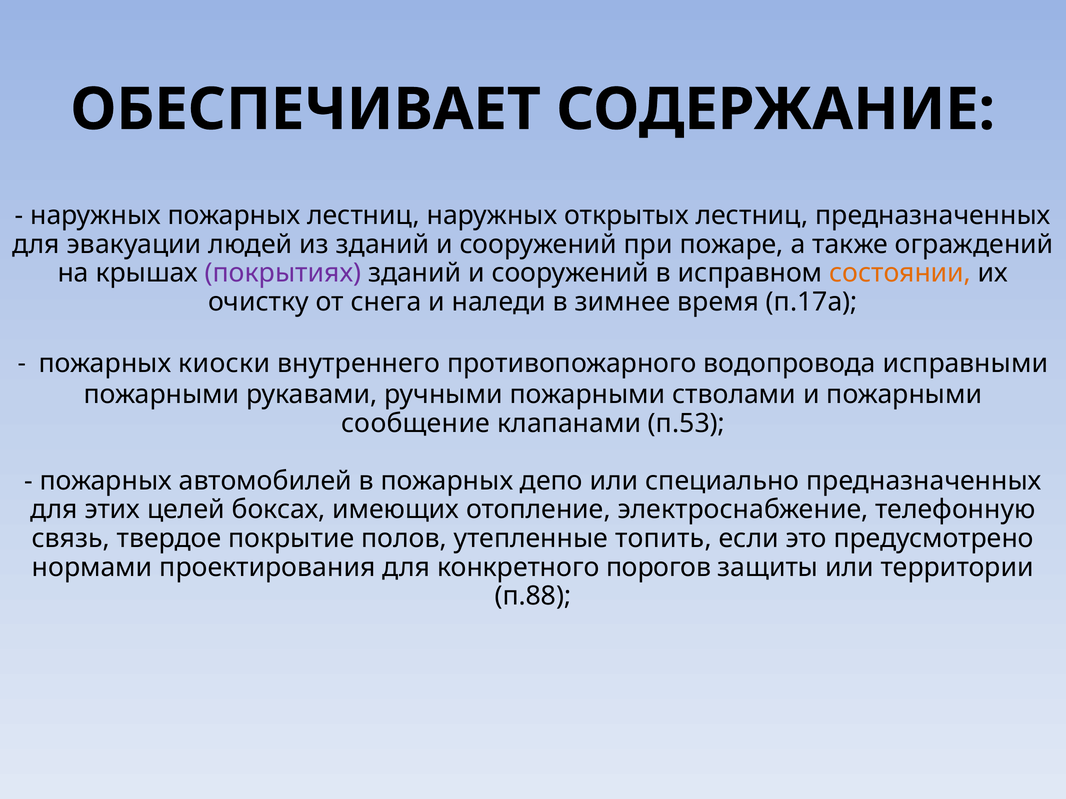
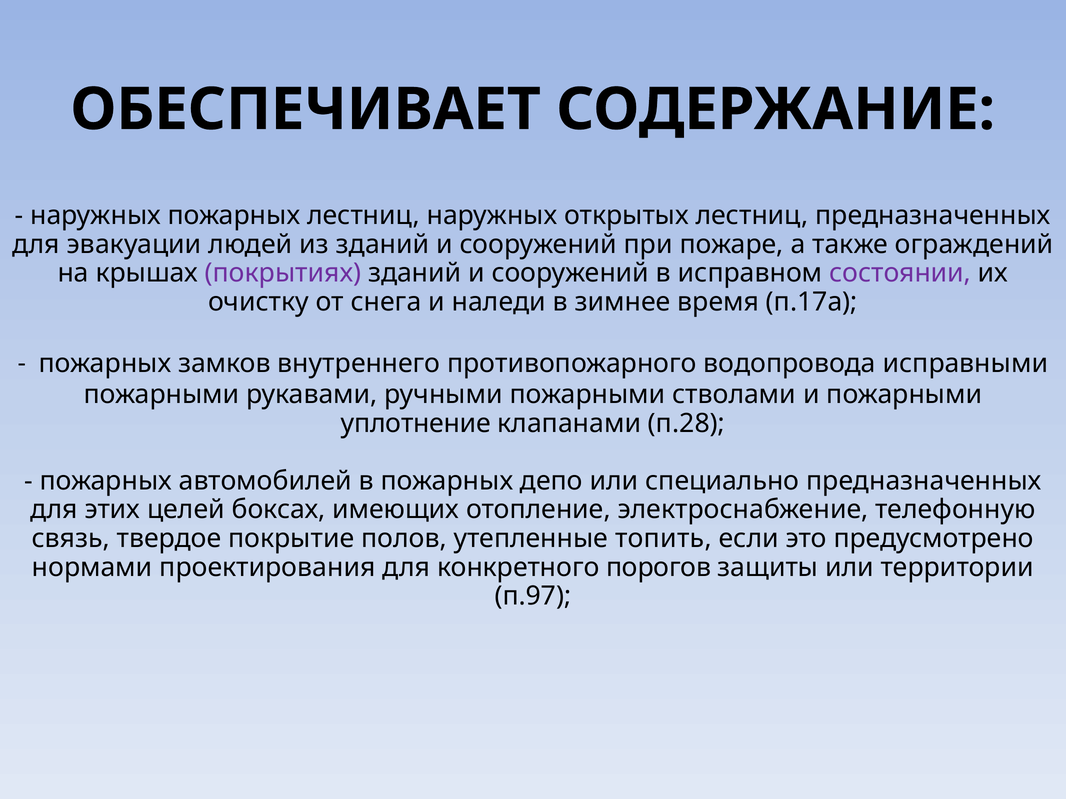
состоянии colour: orange -> purple
киоски: киоски -> замков
сообщение: сообщение -> уплотнение
п.53: п.53 -> п.28
п.88: п.88 -> п.97
